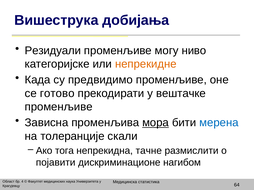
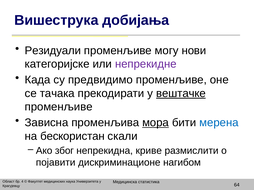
ниво: ниво -> нови
непрекидне colour: orange -> purple
готово: готово -> тачака
вештачке underline: none -> present
толеранције: толеранције -> бескористан
тога: тога -> због
тачне: тачне -> криве
